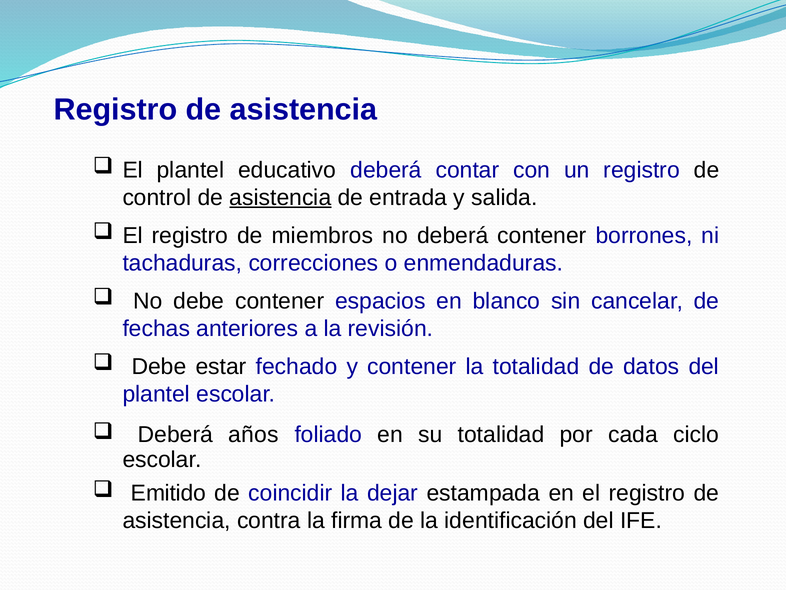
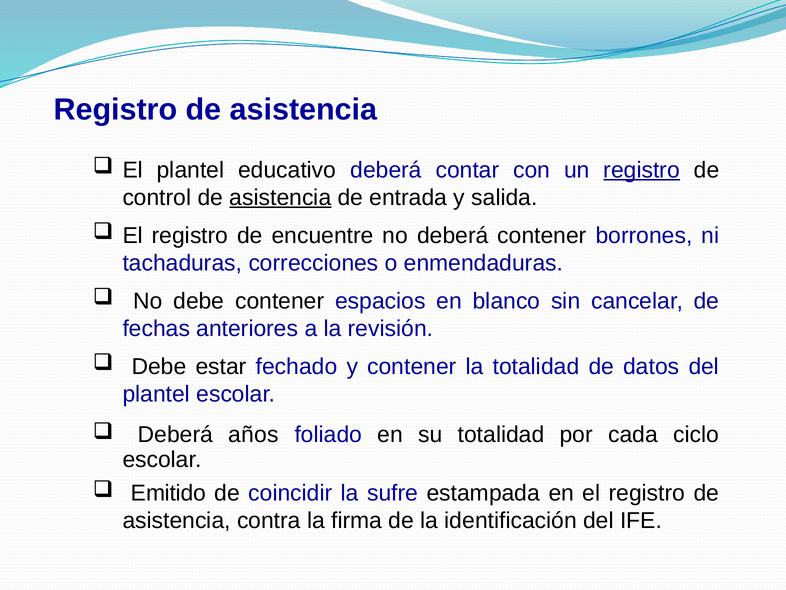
registro at (642, 170) underline: none -> present
miembros: miembros -> encuentre
dejar: dejar -> sufre
